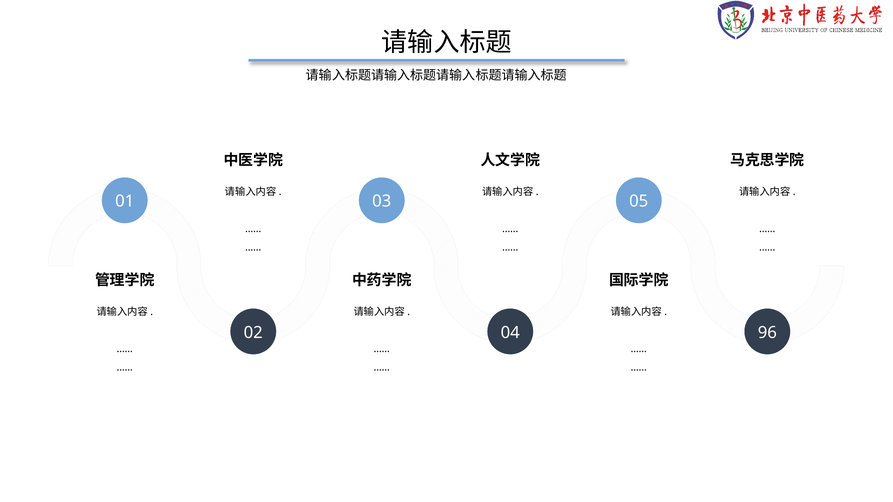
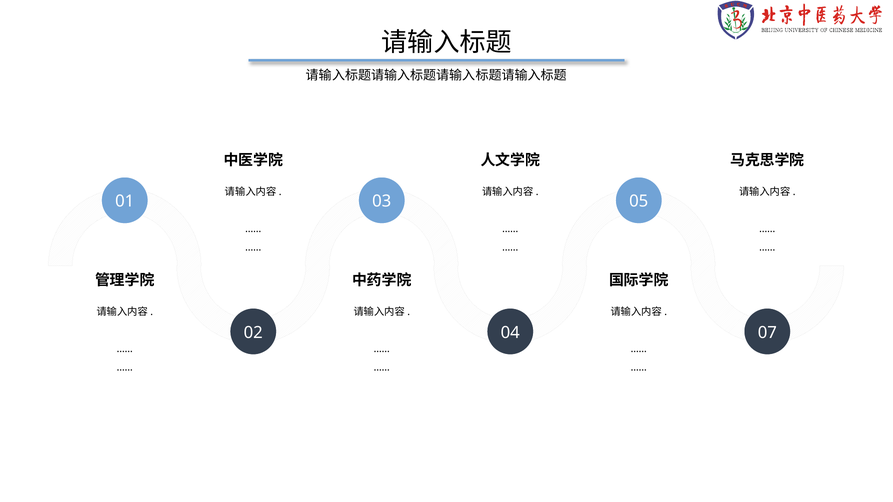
96: 96 -> 07
